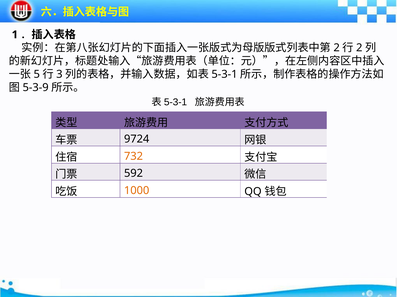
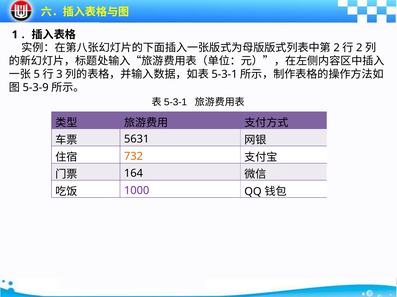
9724: 9724 -> 5631
592: 592 -> 164
1000 colour: orange -> purple
